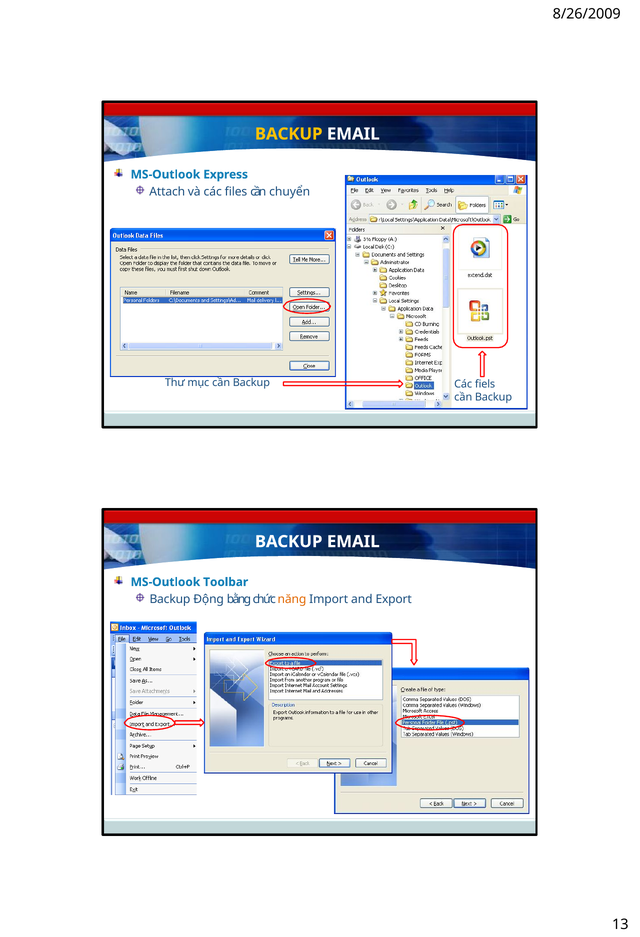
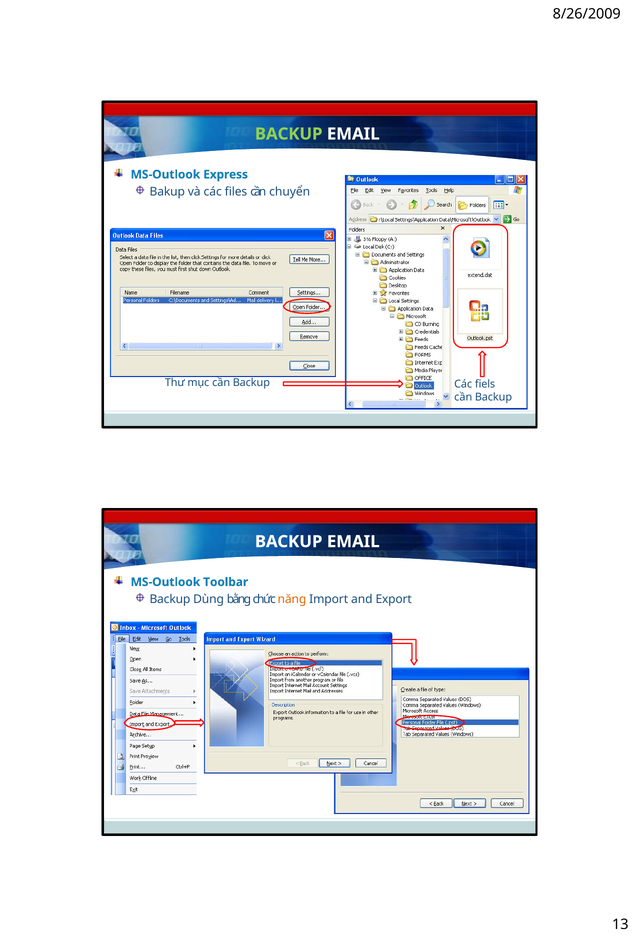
BACKUP at (289, 134) colour: yellow -> light green
Attach: Attach -> Bakup
Động: Động -> Dùng
